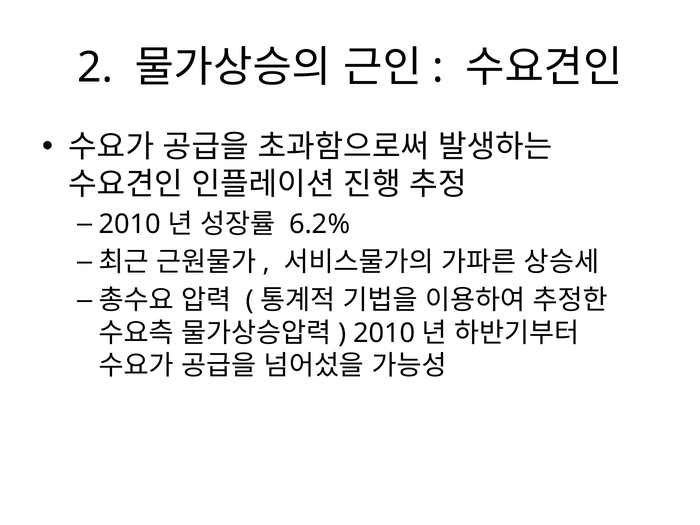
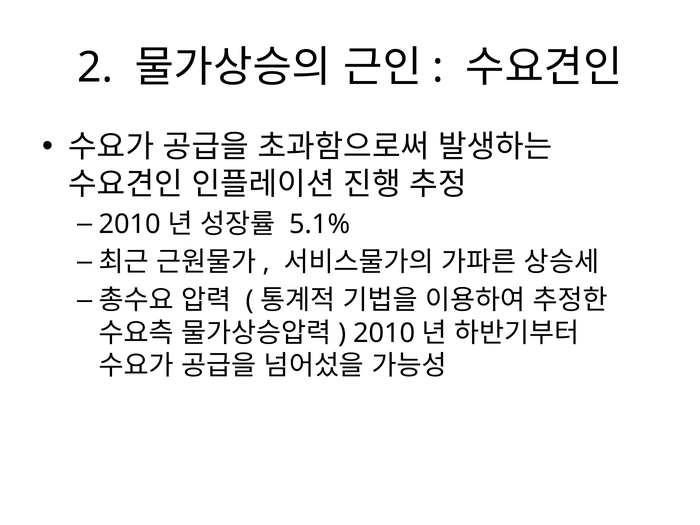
6.2%: 6.2% -> 5.1%
